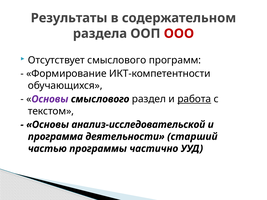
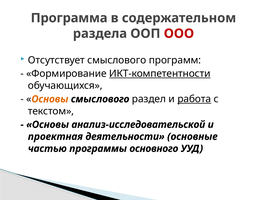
Результаты: Результаты -> Программа
ИКТ-компетентности underline: none -> present
Основы at (50, 99) colour: purple -> orange
программа: программа -> проектная
старший: старший -> основные
частично: частично -> основного
